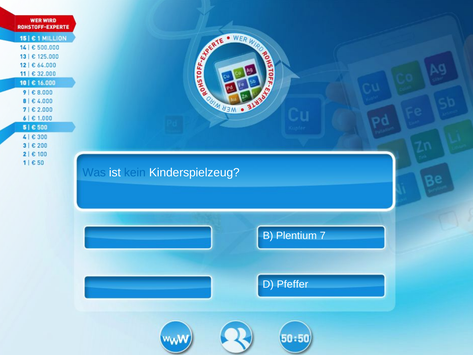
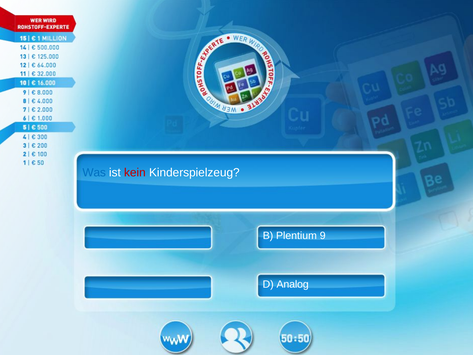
kein colour: blue -> red
7: 7 -> 9
Pfeffer: Pfeffer -> Analog
